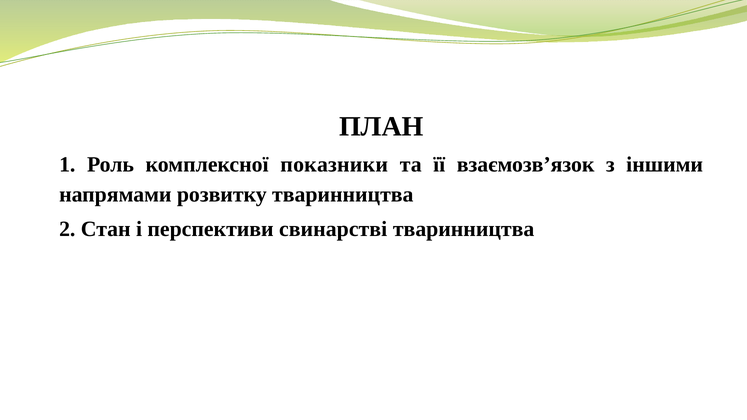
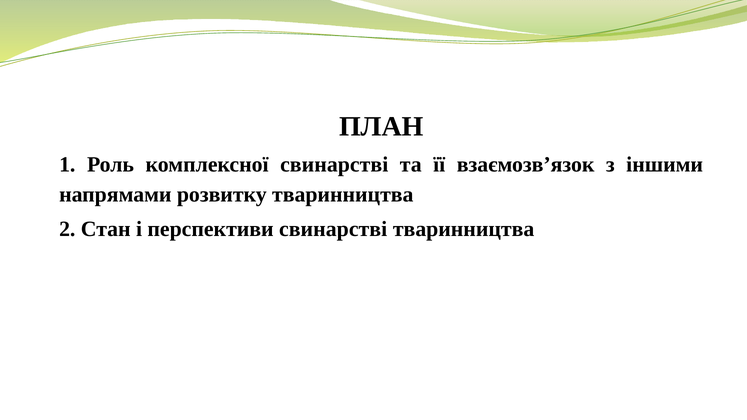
комплексної показники: показники -> свинарстві
